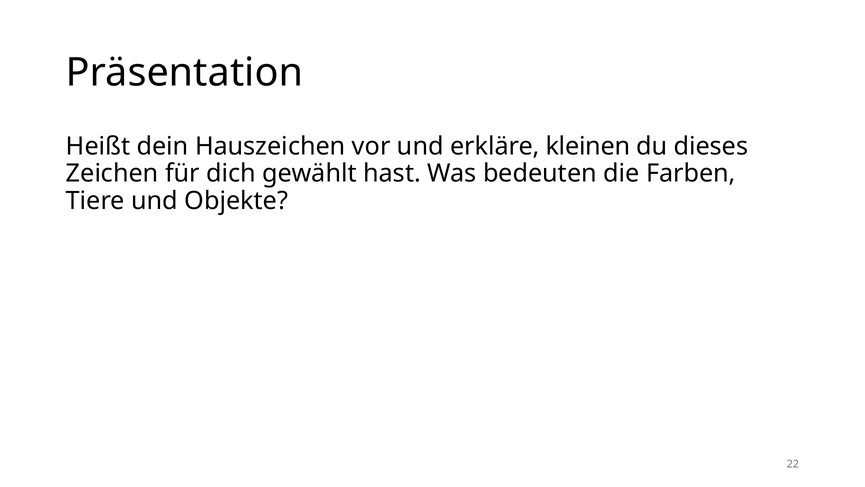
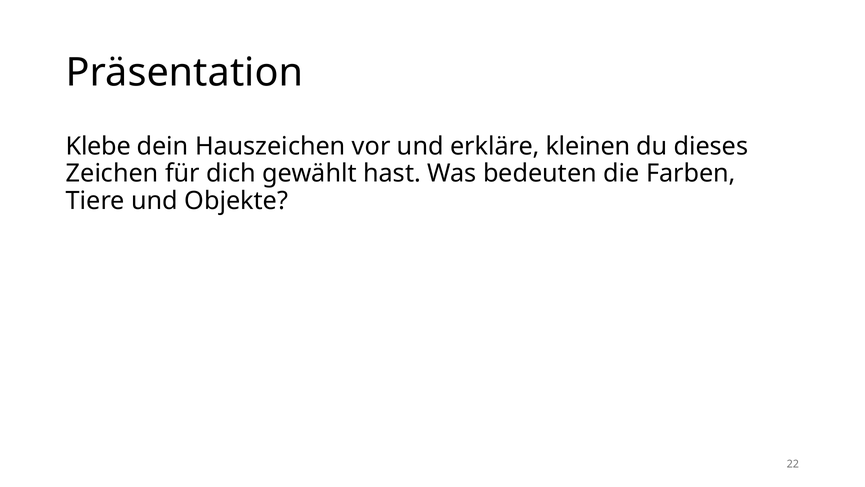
Heißt: Heißt -> Klebe
